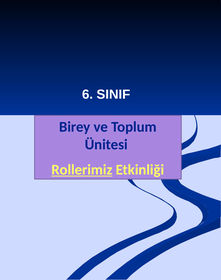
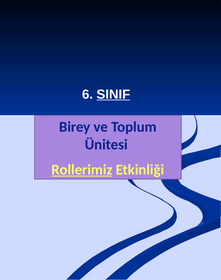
SINIF underline: none -> present
